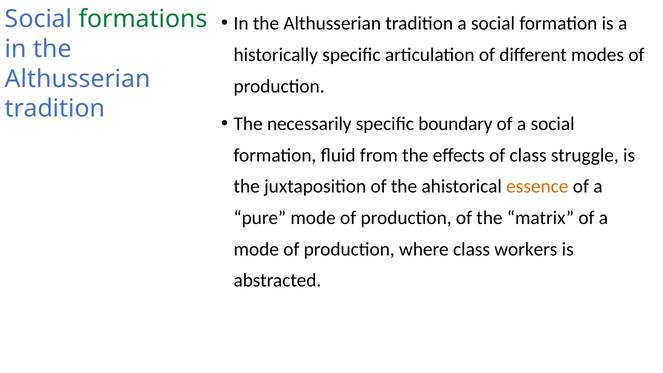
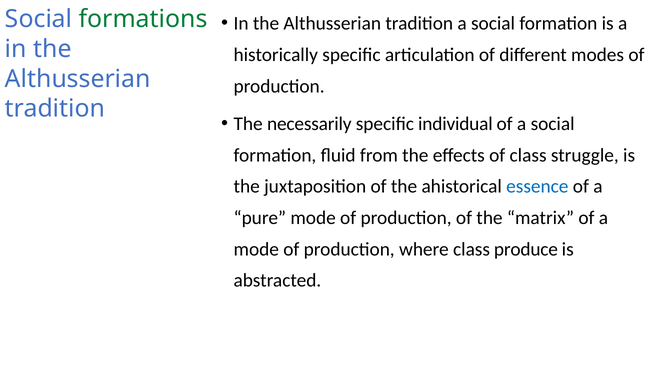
boundary: boundary -> individual
essence colour: orange -> blue
workers: workers -> produce
